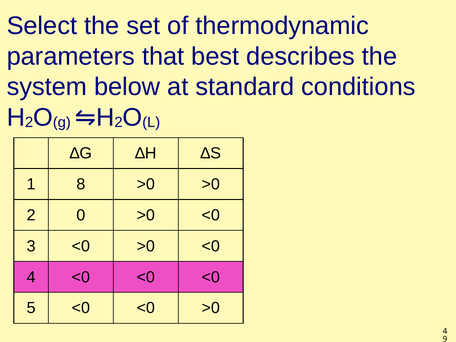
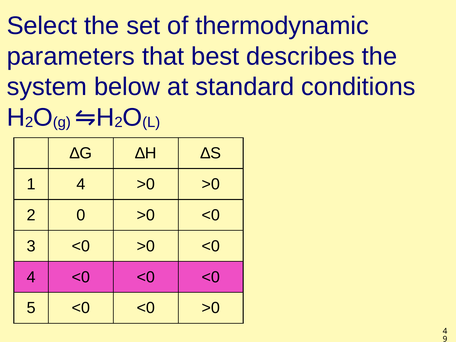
1 8: 8 -> 4
